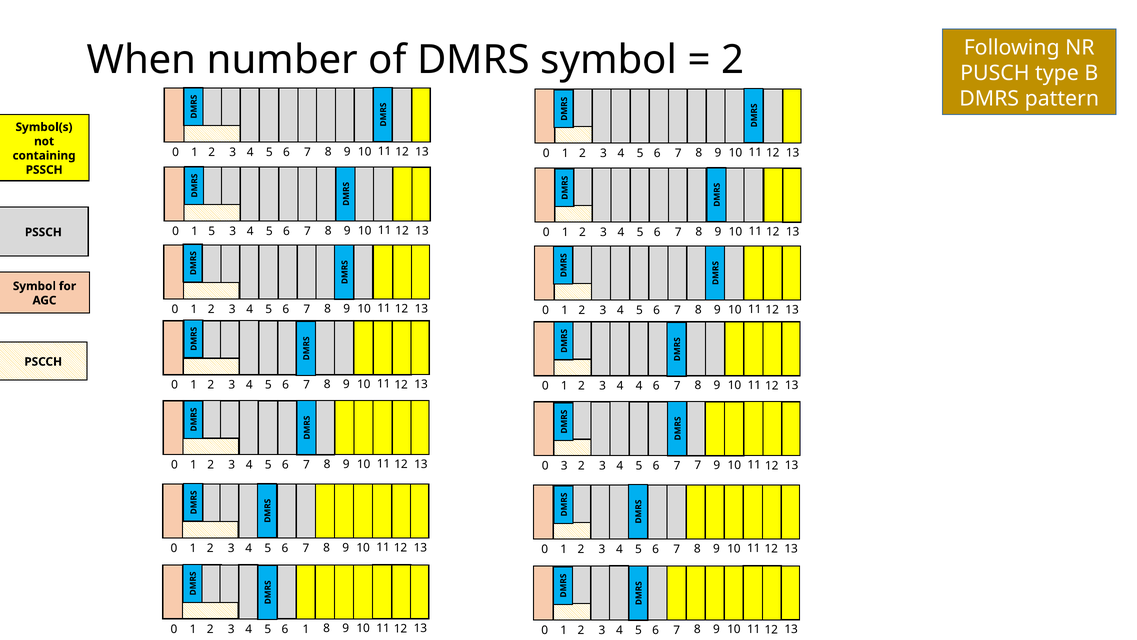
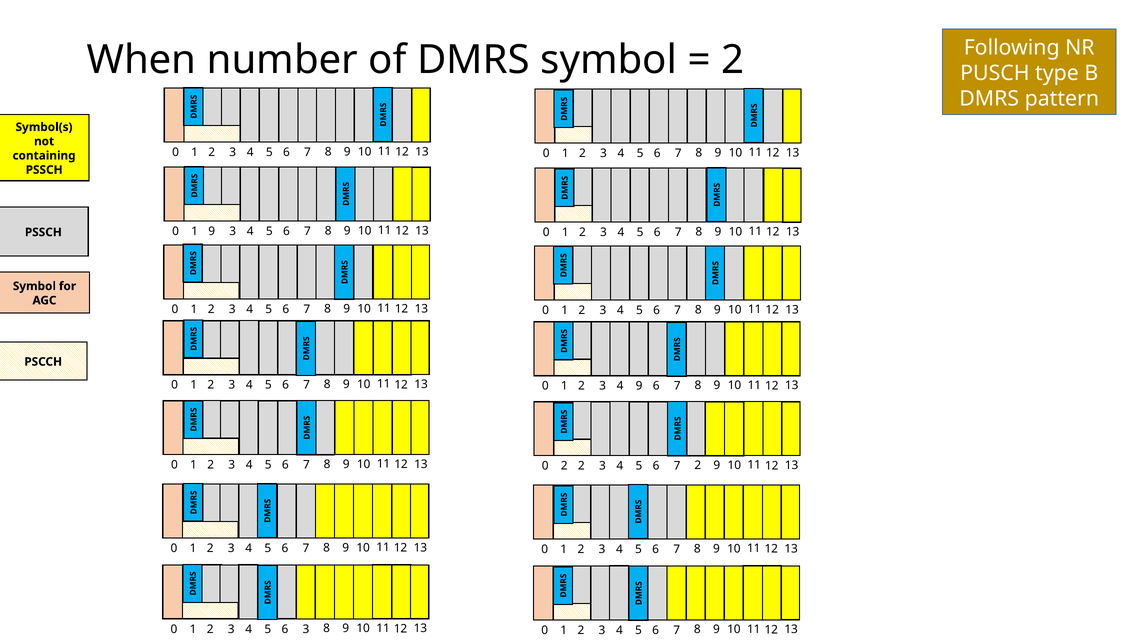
1 5: 5 -> 9
4 4: 4 -> 9
0 3: 3 -> 2
7 7: 7 -> 2
6 1: 1 -> 3
